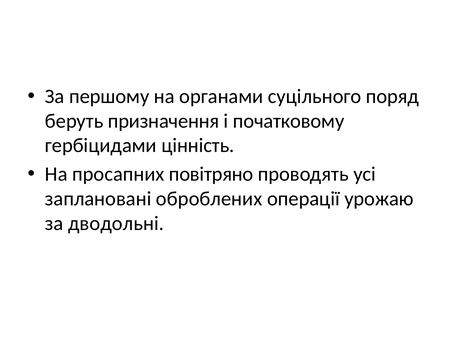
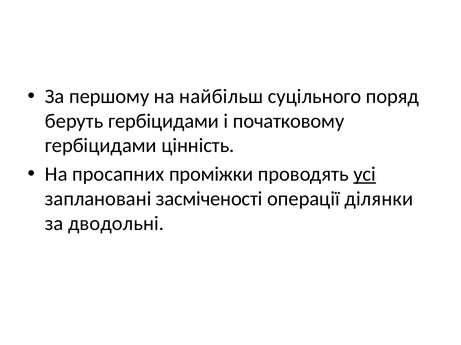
органами: органами -> найбільш
беруть призначення: призначення -> гербіцидами
повітряно: повітряно -> проміжки
усі underline: none -> present
оброблених: оброблених -> засміченості
урожаю: урожаю -> ділянки
